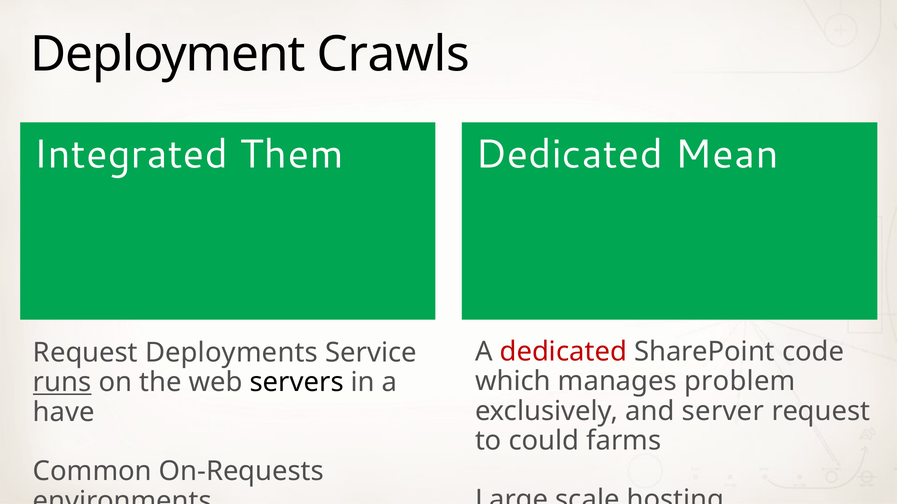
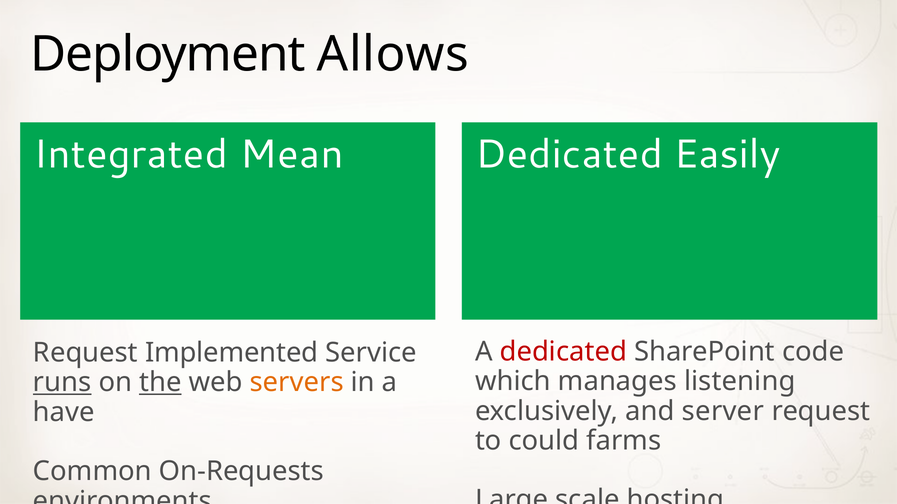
Crawls: Crawls -> Allows
Them: Them -> Mean
Mean: Mean -> Easily
Deployments: Deployments -> Implemented
problem: problem -> listening
the underline: none -> present
servers colour: black -> orange
